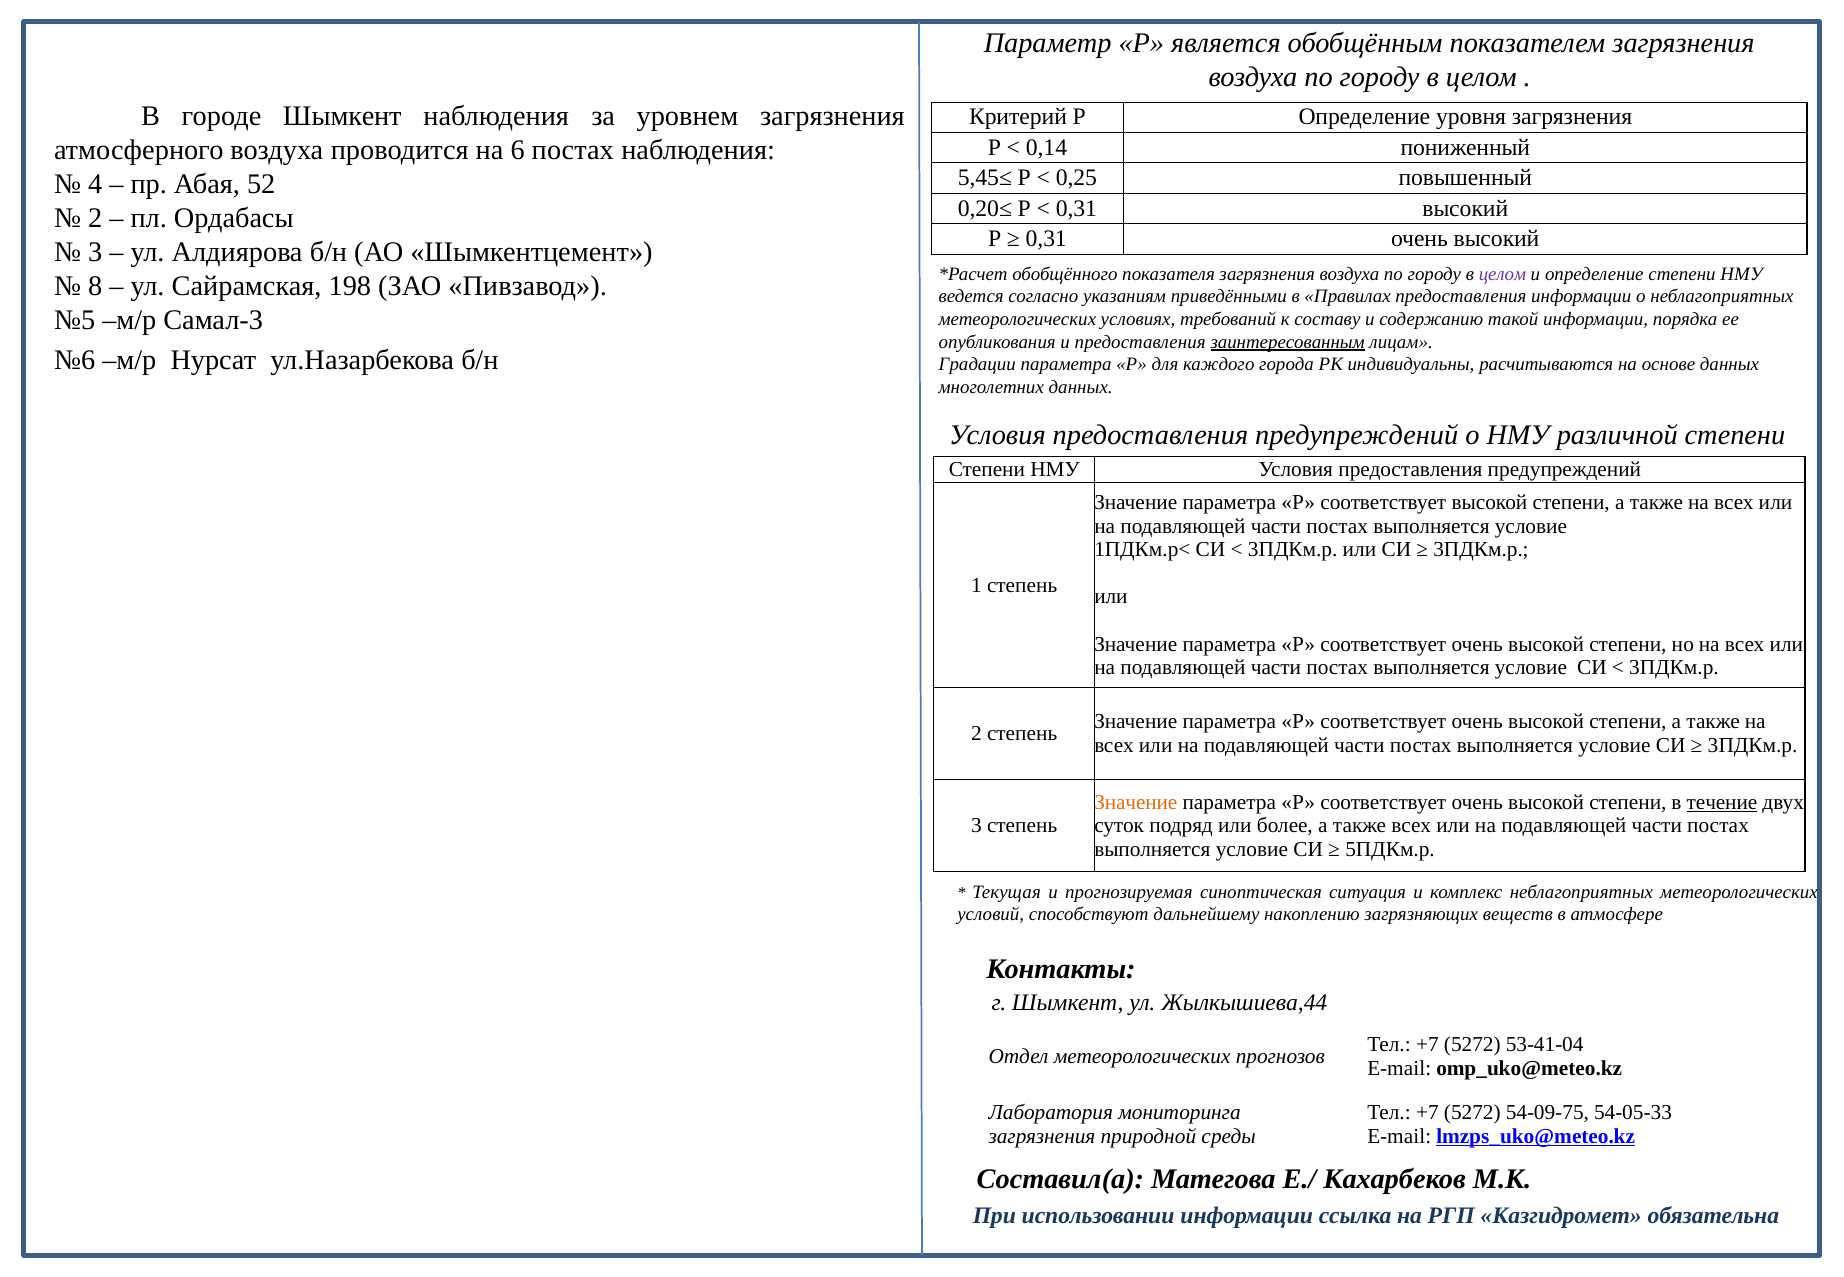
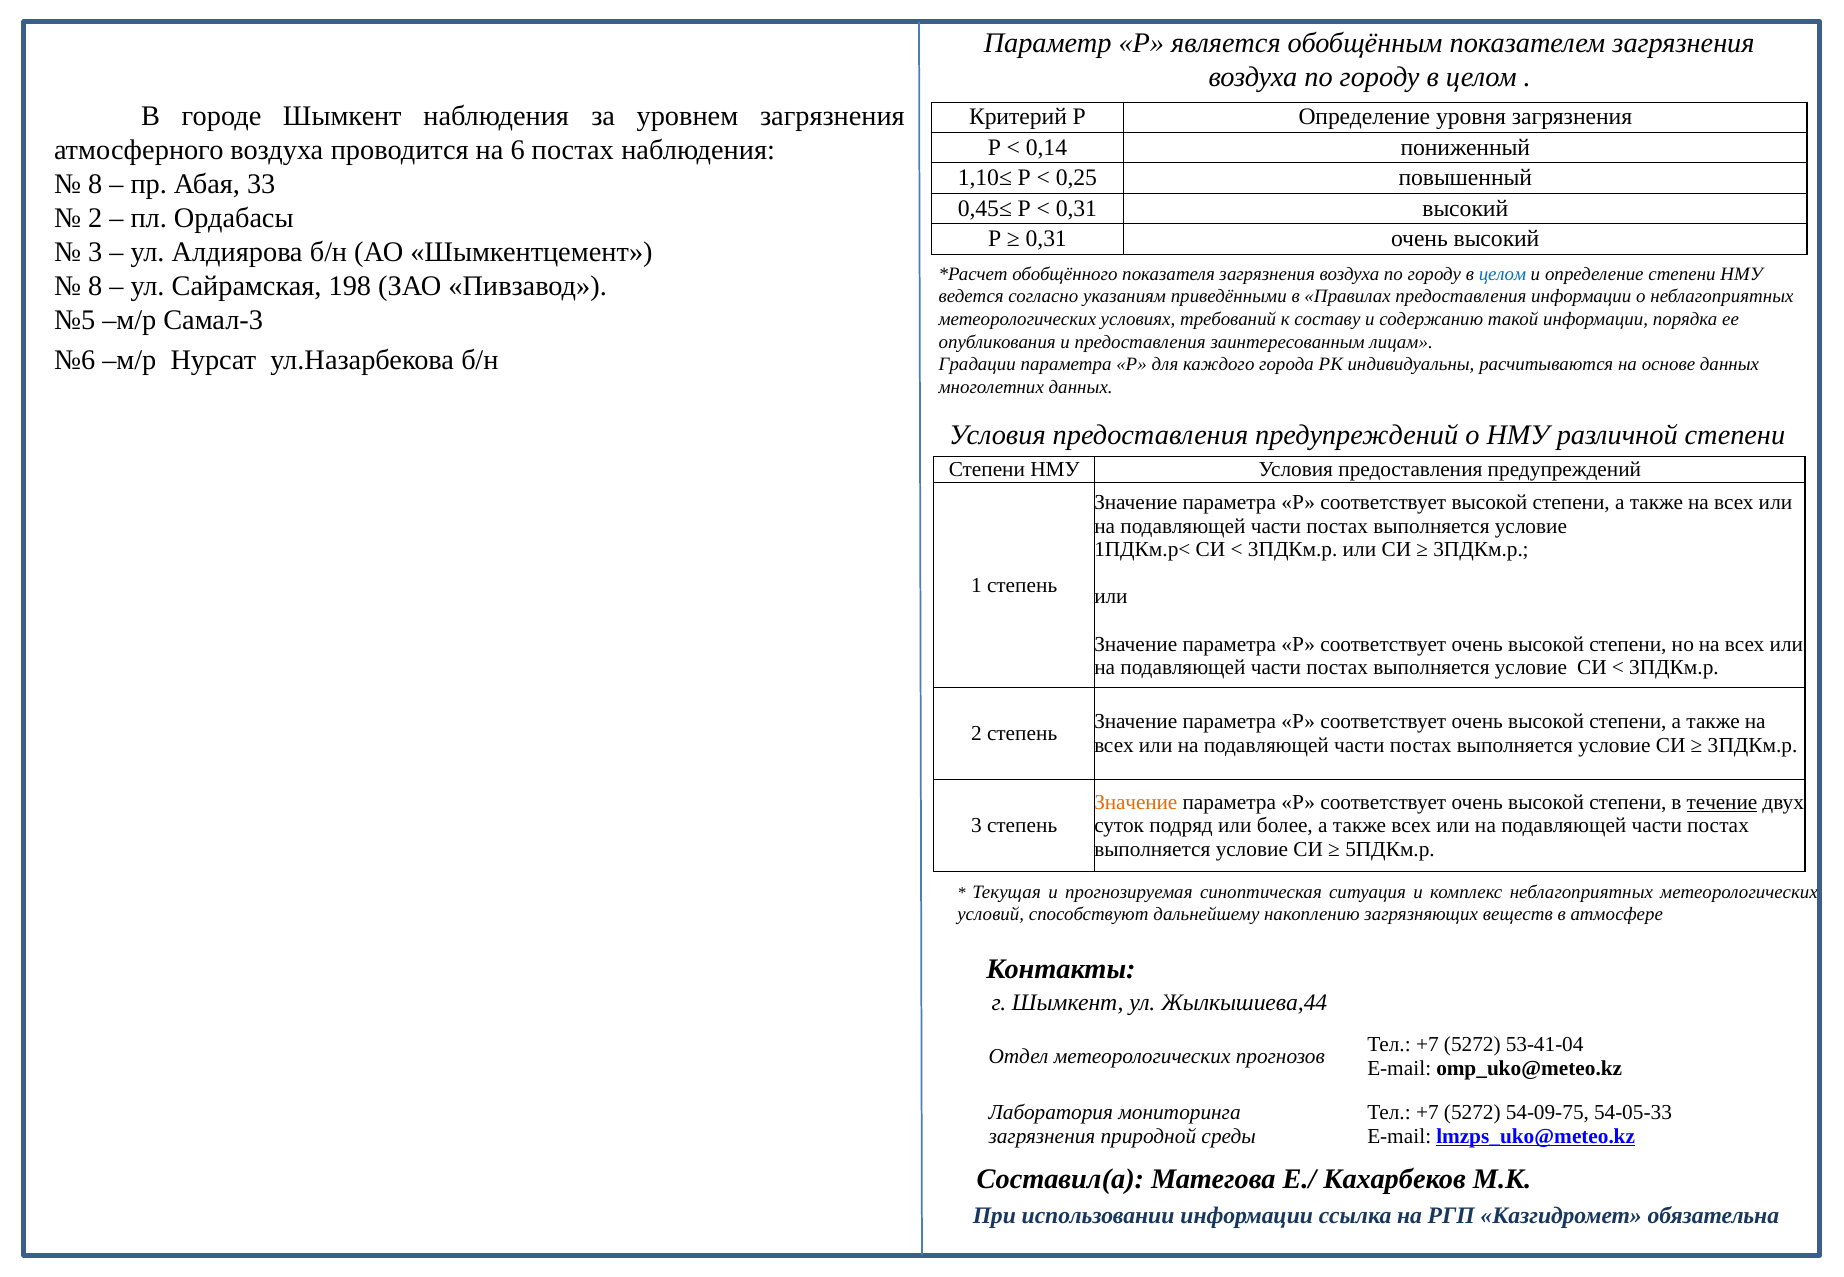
5,45≤: 5,45≤ -> 1,10≤
4 at (95, 184): 4 -> 8
52: 52 -> 33
0,20≤: 0,20≤ -> 0,45≤
целом at (1502, 274) colour: purple -> blue
заинтересованным underline: present -> none
